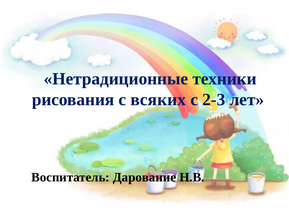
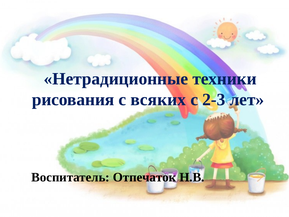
Дарование: Дарование -> Отпечаток
